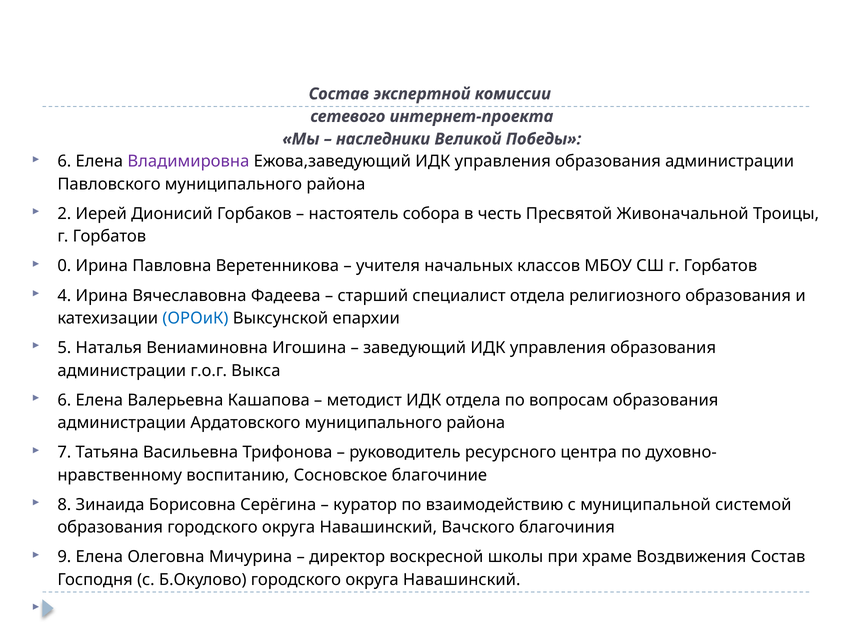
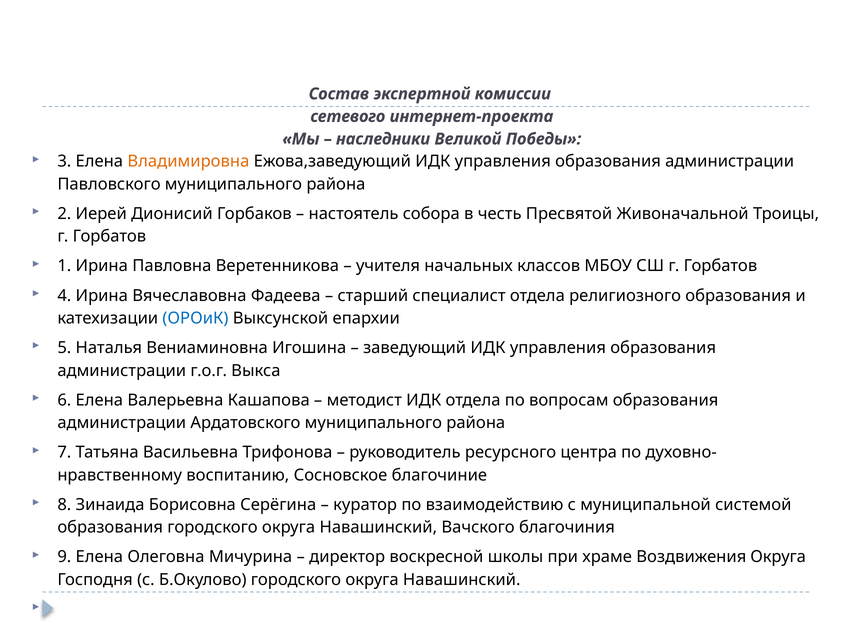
6 at (64, 162): 6 -> 3
Владимировна colour: purple -> orange
0: 0 -> 1
Воздвижения Состав: Состав -> Округа
